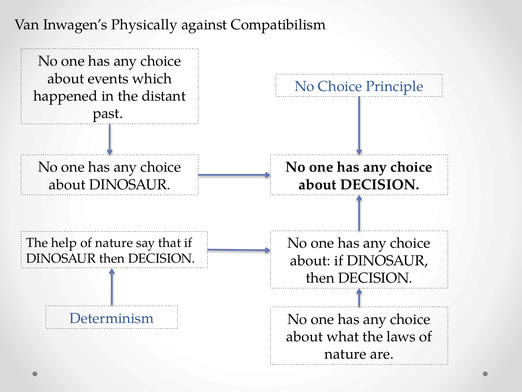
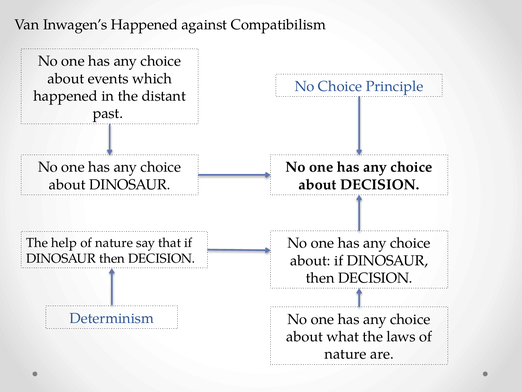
Inwagen’s Physically: Physically -> Happened
